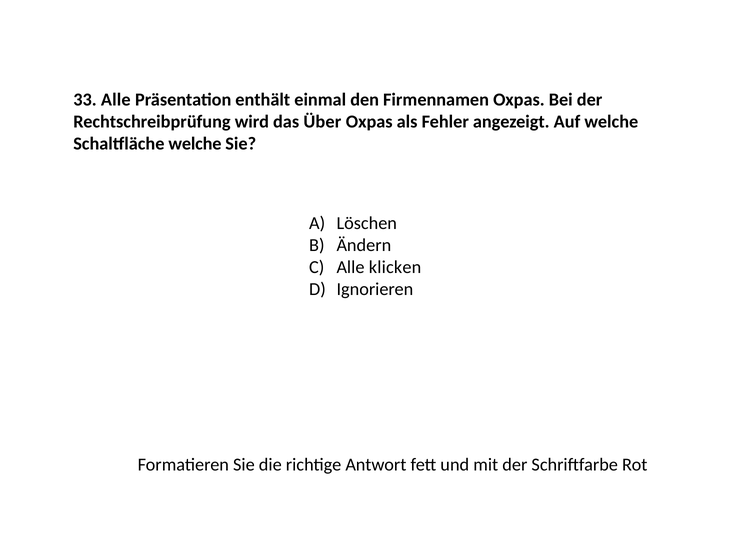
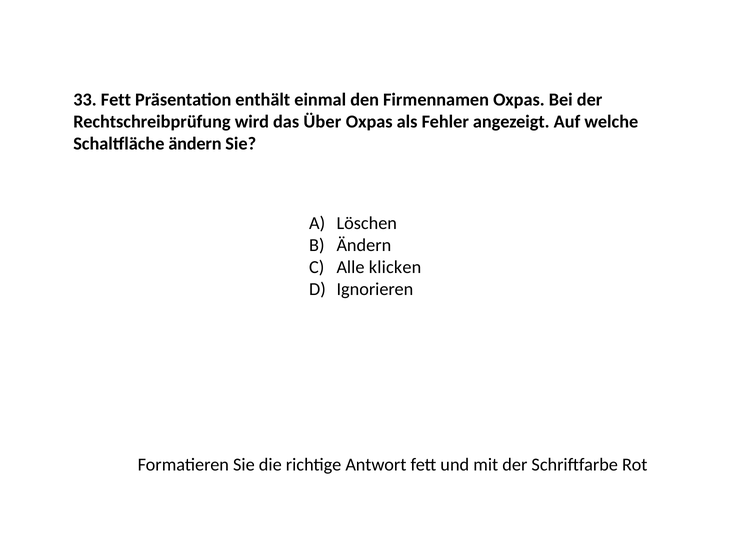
33 Alle: Alle -> Fett
Schaltfläche welche: welche -> ändern
